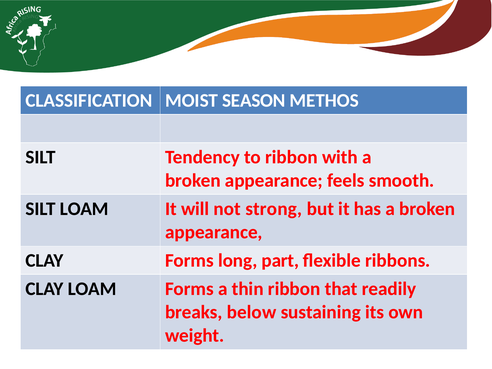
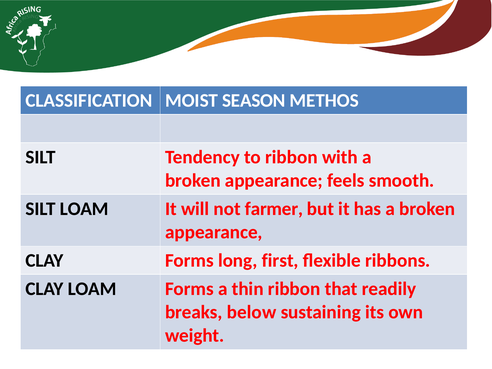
strong: strong -> farmer
part: part -> first
